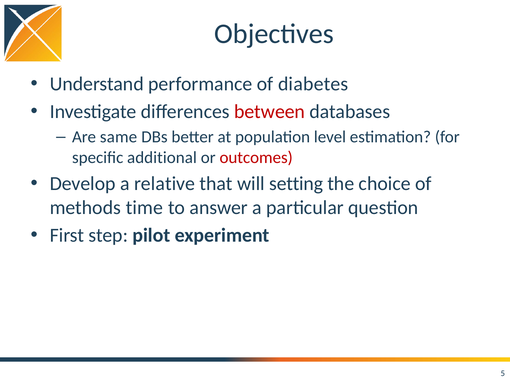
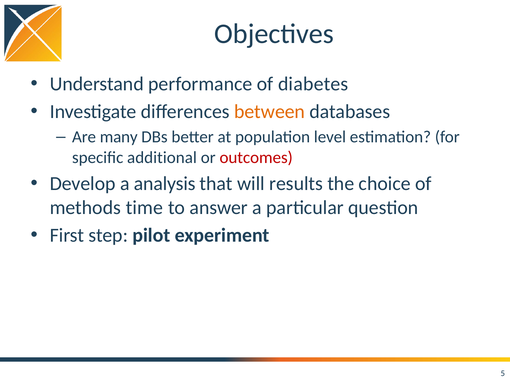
between colour: red -> orange
same: same -> many
relative: relative -> analysis
setting: setting -> results
